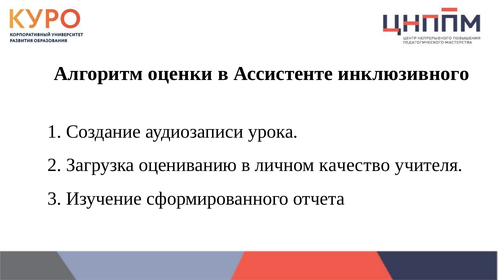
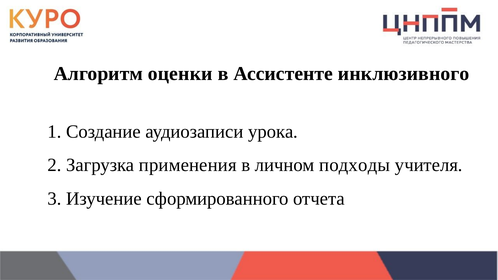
оцениванию: оцениванию -> применения
качество: качество -> подходы
